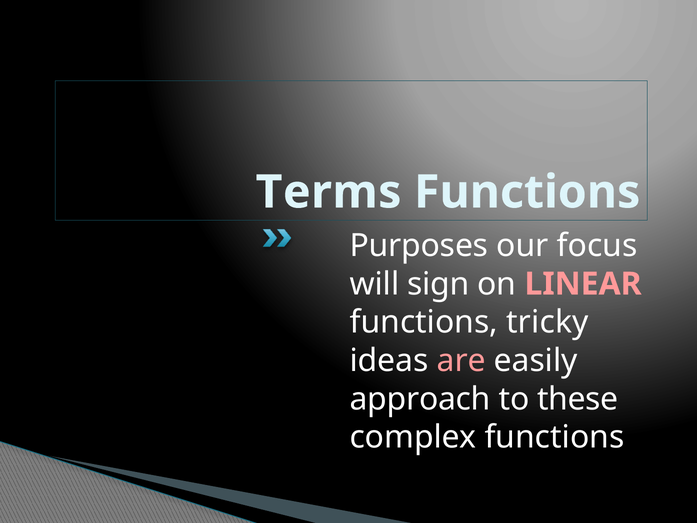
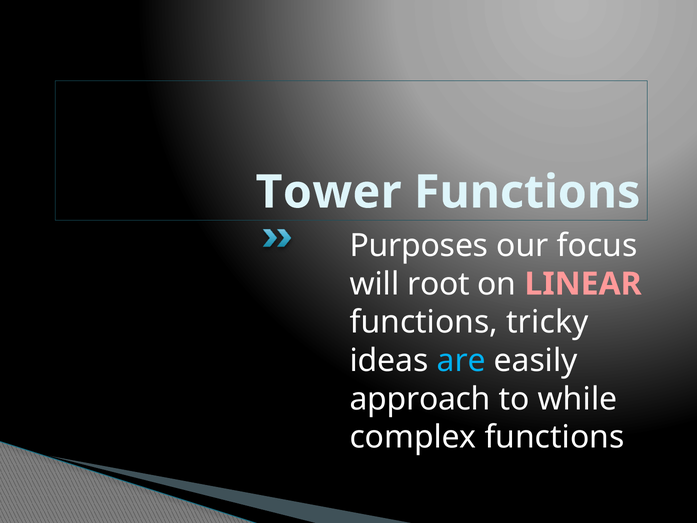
Terms: Terms -> Tower
sign: sign -> root
are colour: pink -> light blue
these: these -> while
